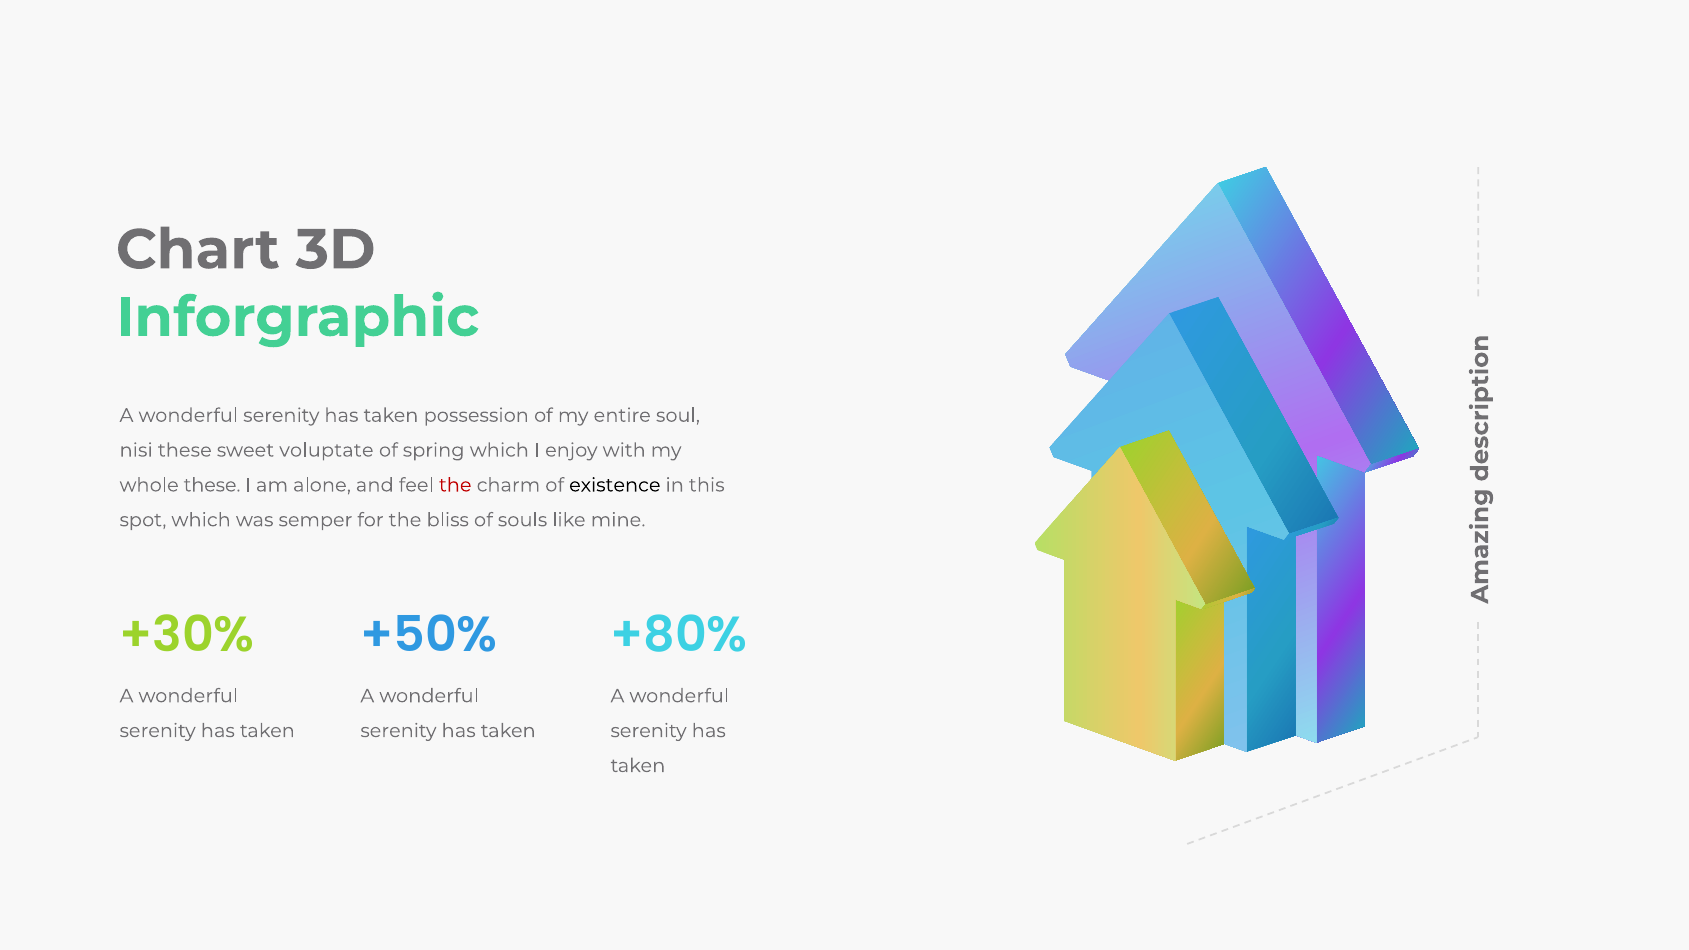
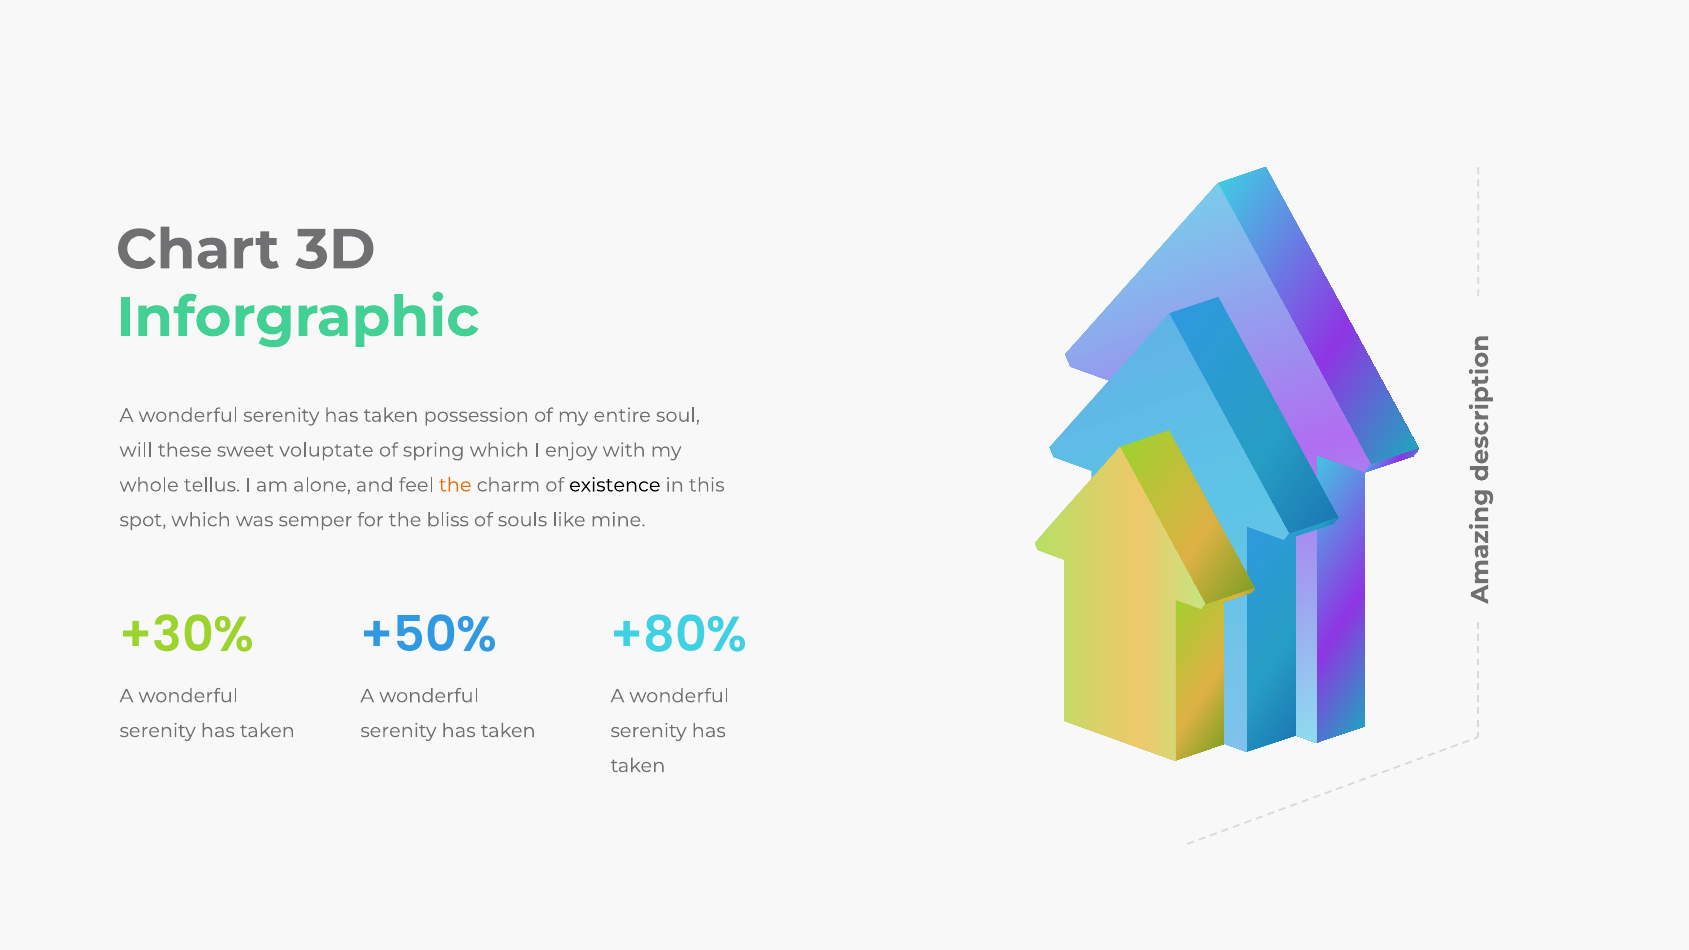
nisi: nisi -> will
whole these: these -> tellus
the at (455, 485) colour: red -> orange
